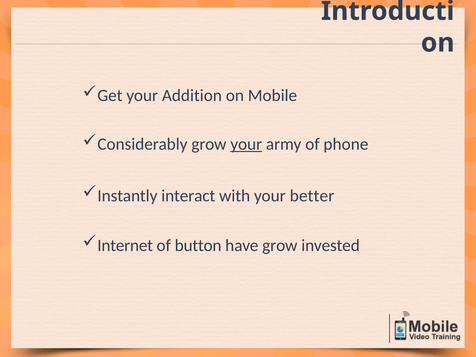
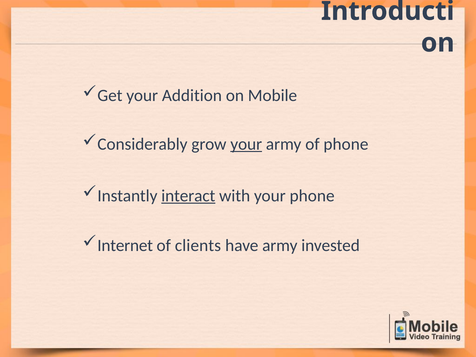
interact underline: none -> present
your better: better -> phone
button: button -> clients
have grow: grow -> army
